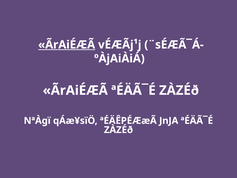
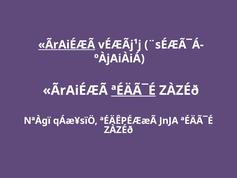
ªÉÄÃ¯É at (133, 90) underline: none -> present
